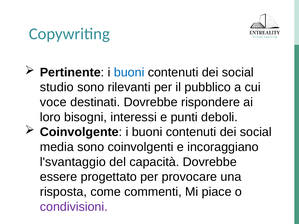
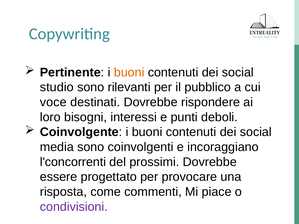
buoni at (129, 72) colour: blue -> orange
l'svantaggio: l'svantaggio -> l'concorrenti
capacità: capacità -> prossimi
